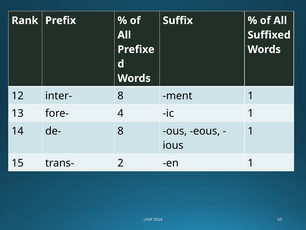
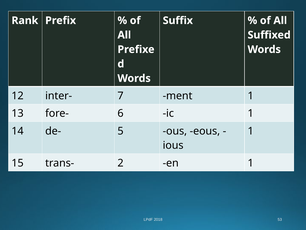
inter- 8: 8 -> 7
4: 4 -> 6
de- 8: 8 -> 5
